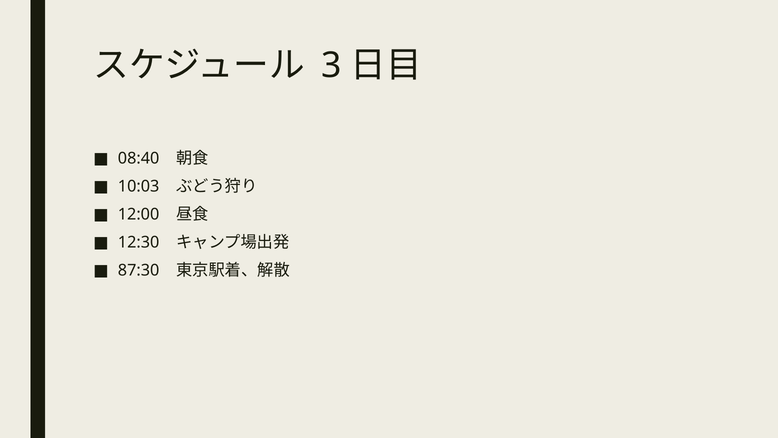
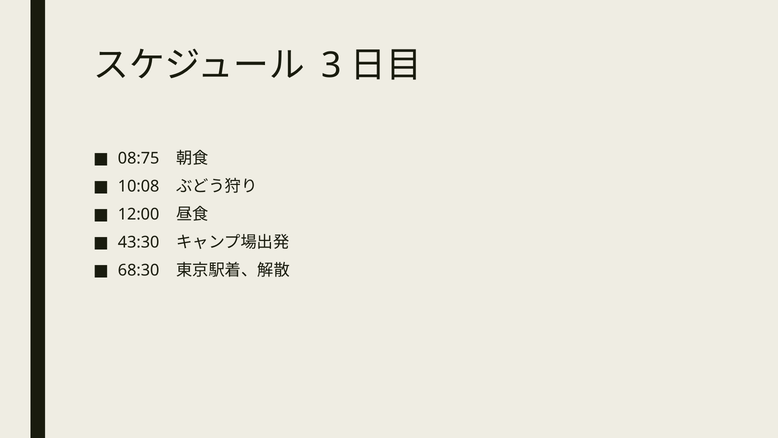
08:40: 08:40 -> 08:75
10:03: 10:03 -> 10:08
12:30: 12:30 -> 43:30
87:30: 87:30 -> 68:30
